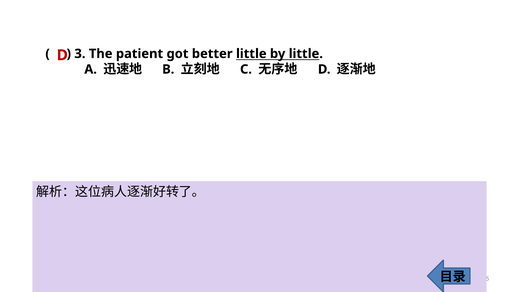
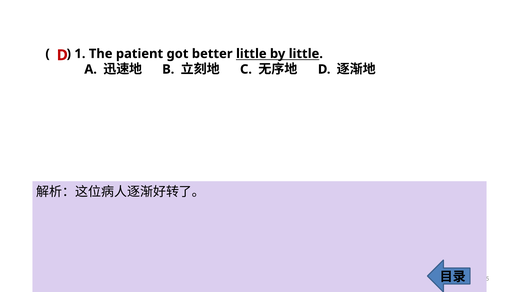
3: 3 -> 1
